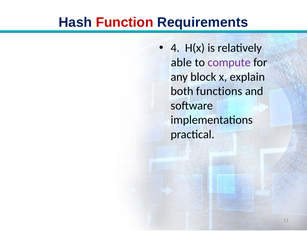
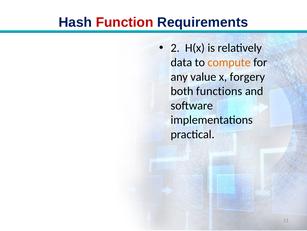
4: 4 -> 2
able: able -> data
compute colour: purple -> orange
block: block -> value
explain: explain -> forgery
